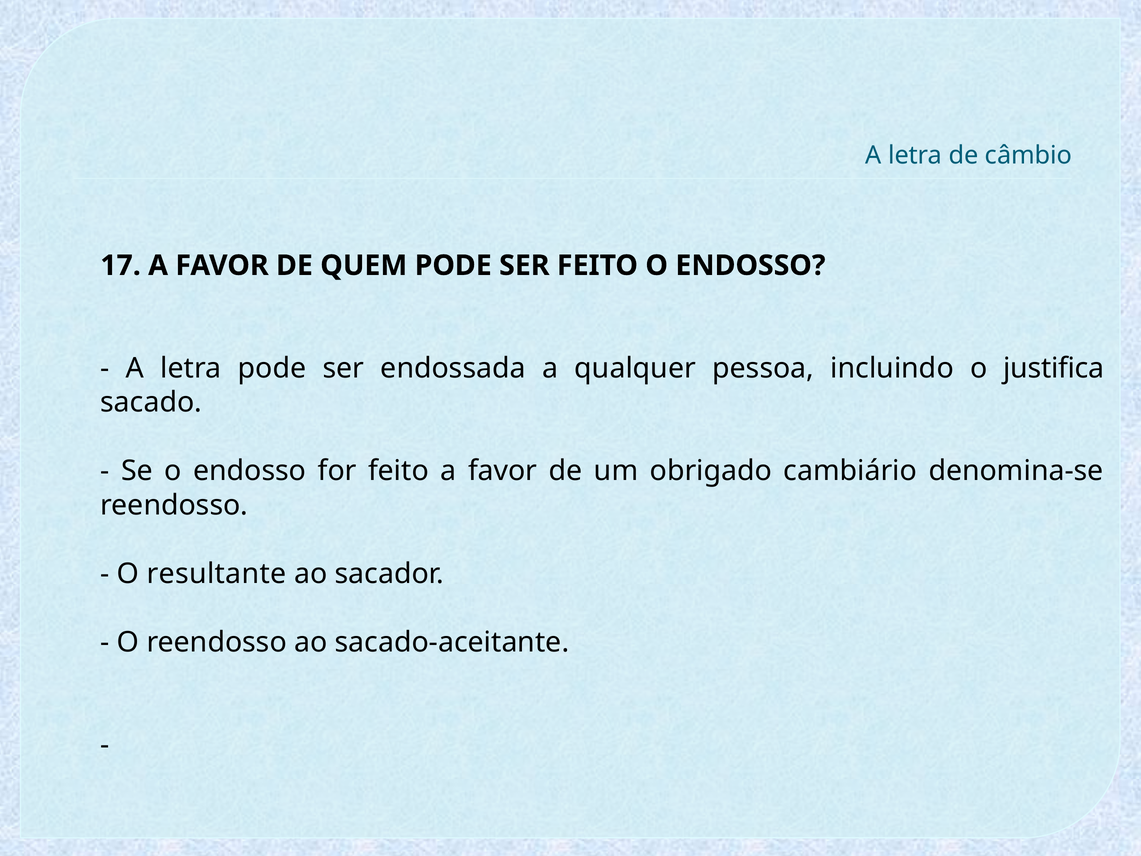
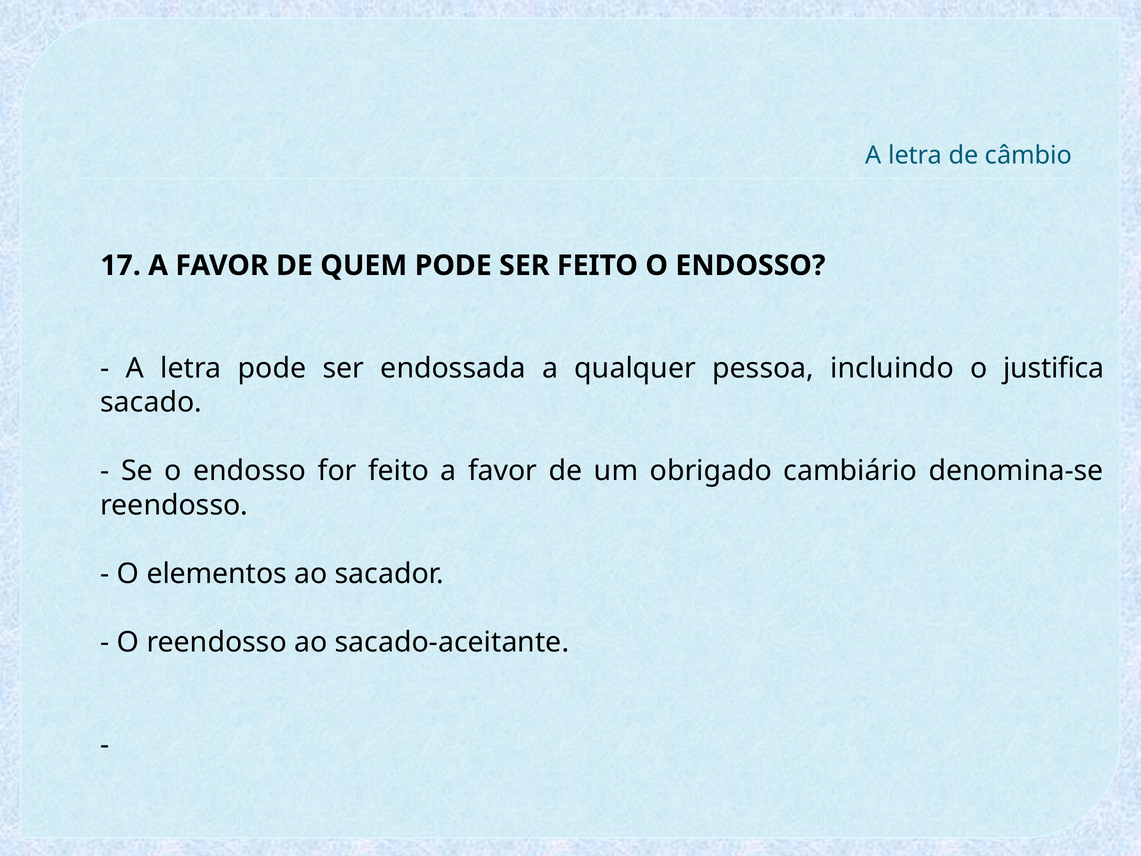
resultante: resultante -> elementos
